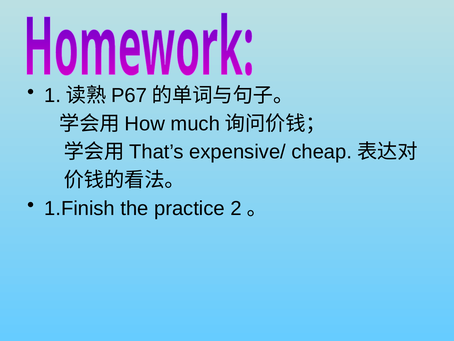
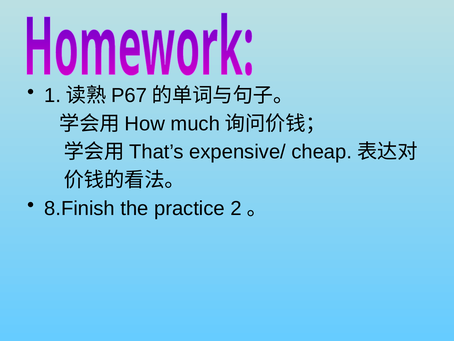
1.Finish: 1.Finish -> 8.Finish
